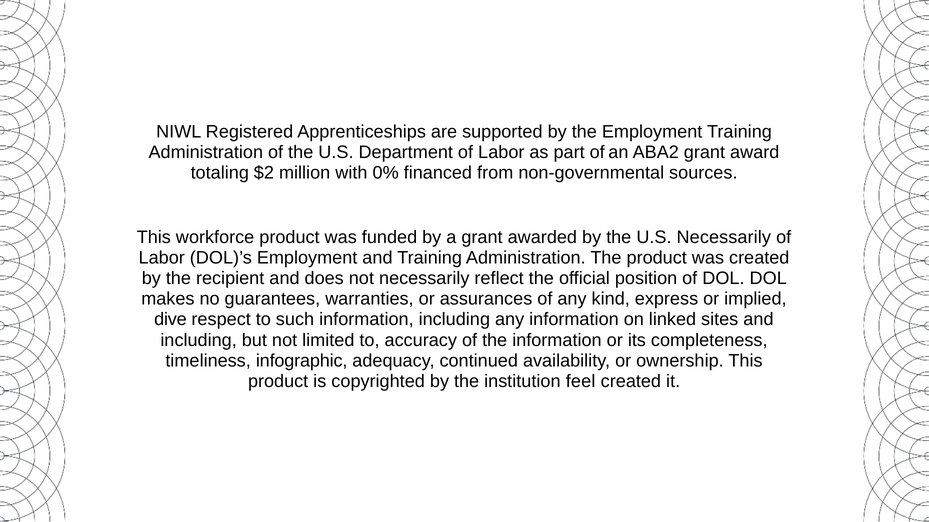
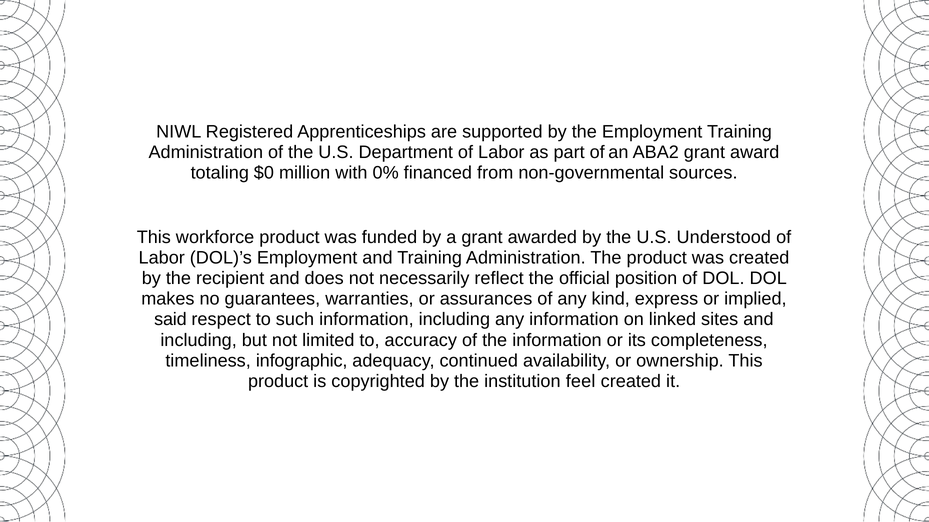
$2: $2 -> $0
U.S Necessarily: Necessarily -> Understood
dive: dive -> said
